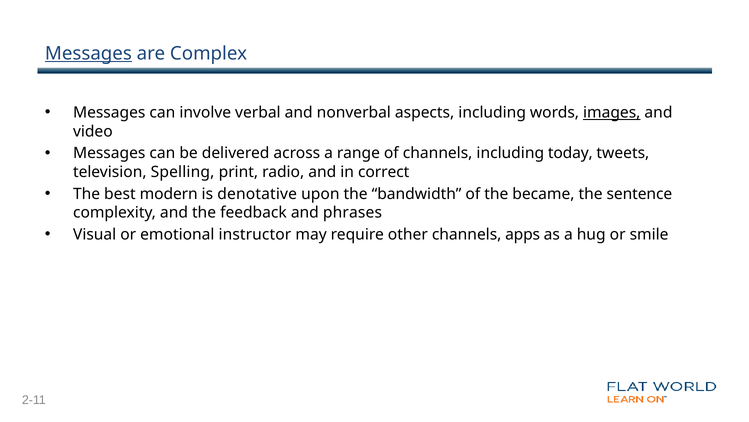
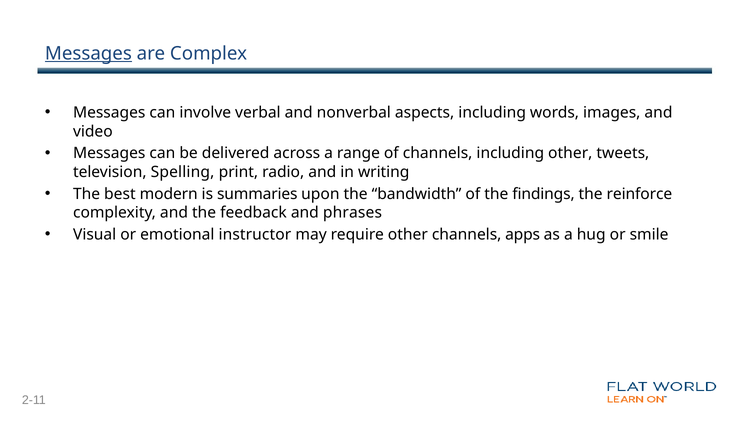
images underline: present -> none
including today: today -> other
correct: correct -> writing
denotative: denotative -> summaries
became: became -> findings
sentence: sentence -> reinforce
